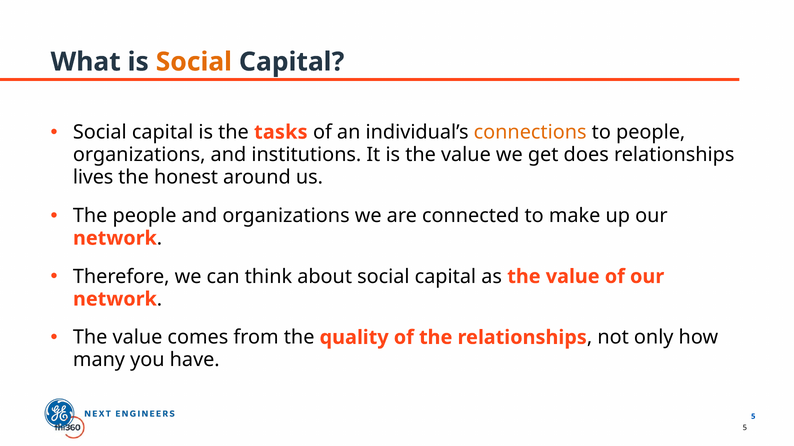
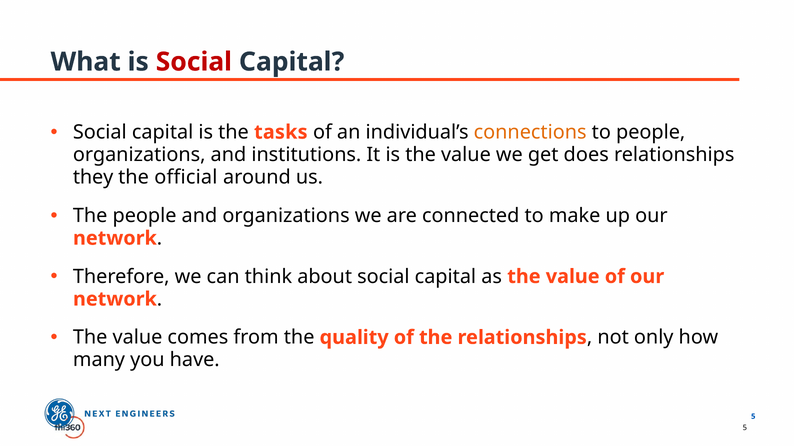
Social at (194, 62) colour: orange -> red
lives: lives -> they
honest: honest -> official
